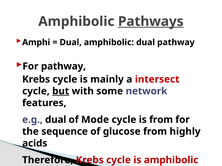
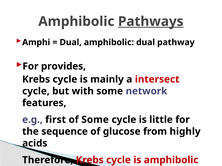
For pathway: pathway -> provides
but underline: present -> none
e.g dual: dual -> first
of Mode: Mode -> Some
is from: from -> little
